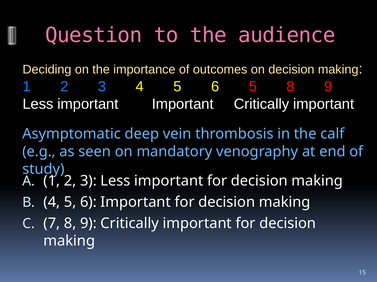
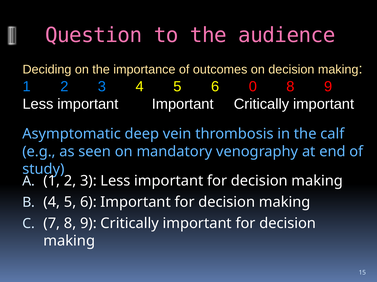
6 5: 5 -> 0
